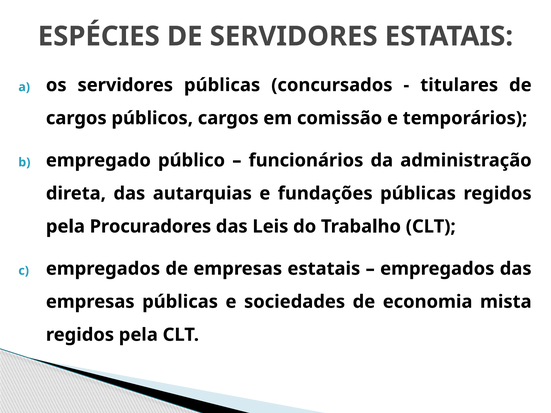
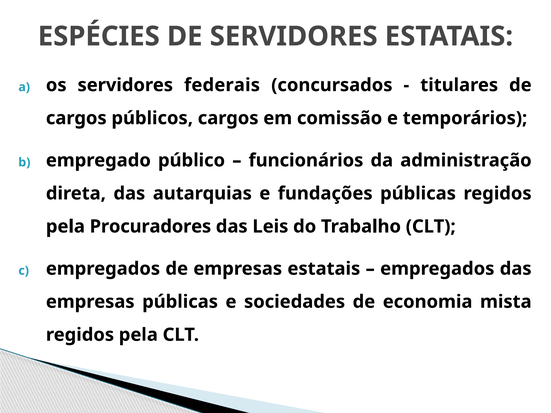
servidores públicas: públicas -> federais
